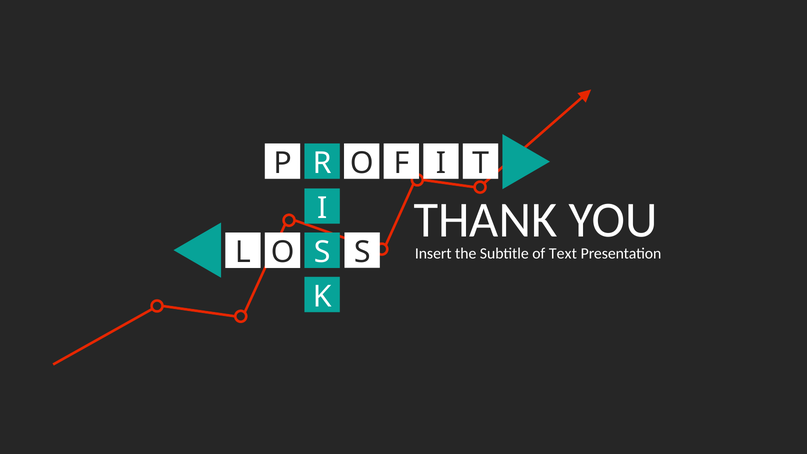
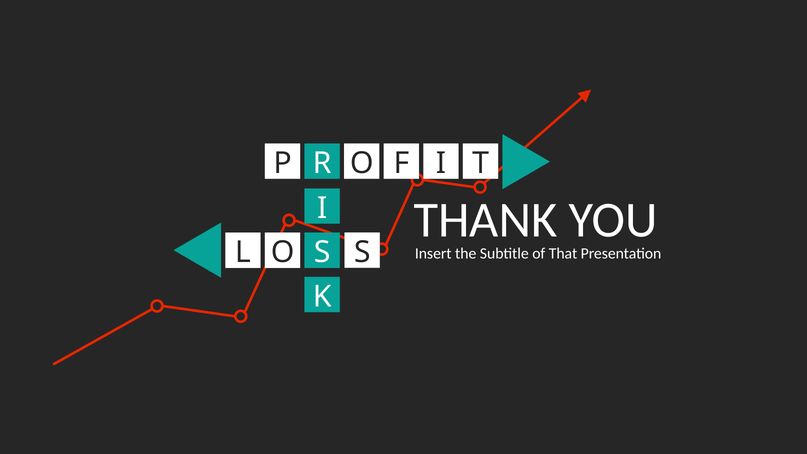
Text: Text -> That
